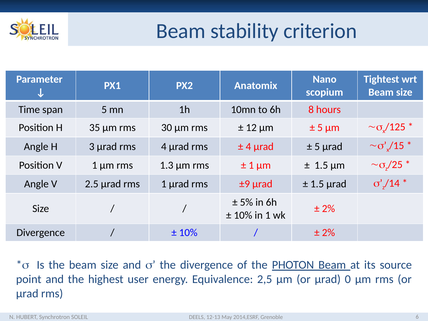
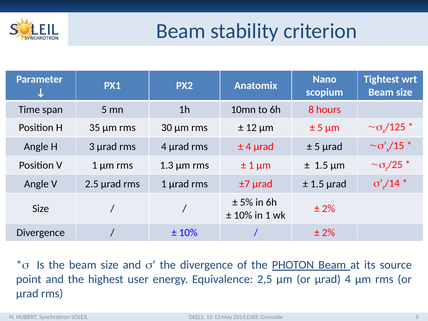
±9: ±9 -> ±7
µrad 0: 0 -> 4
